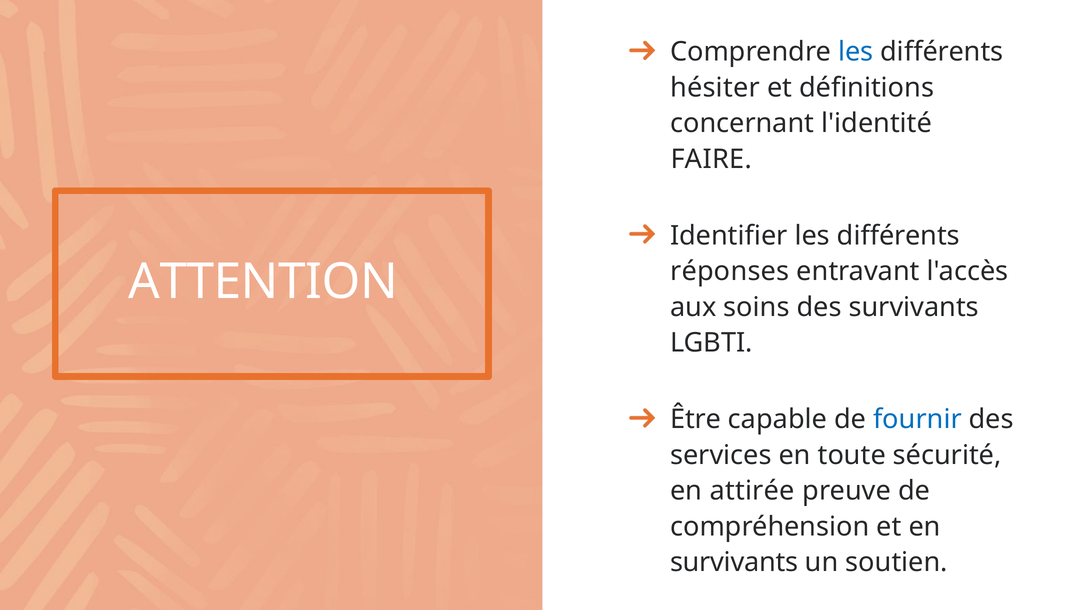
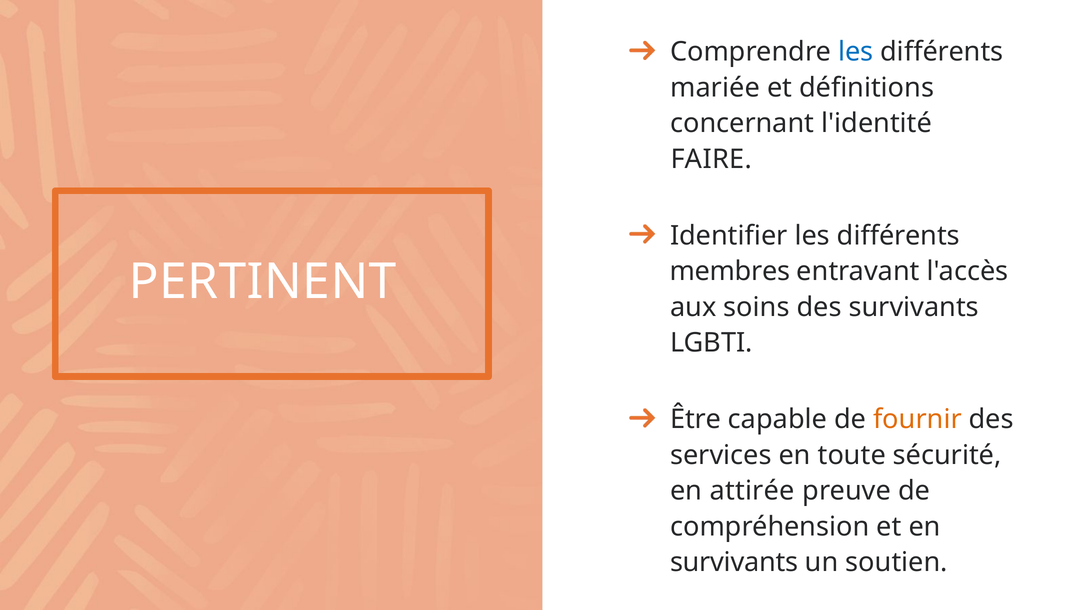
hésiter: hésiter -> mariée
réponses: réponses -> membres
ATTENTION: ATTENTION -> PERTINENT
fournir colour: blue -> orange
